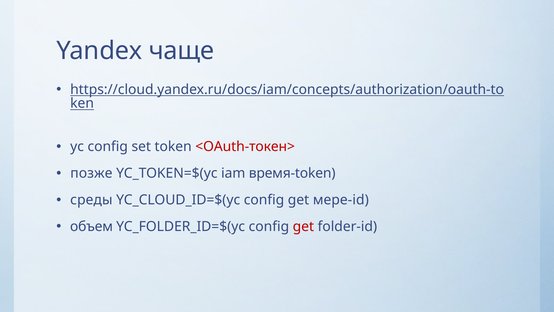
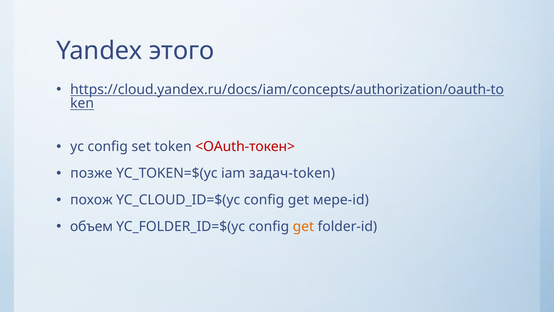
чаще: чаще -> этого
время-token: время-token -> задач-token
среды: среды -> похож
get at (303, 226) colour: red -> orange
